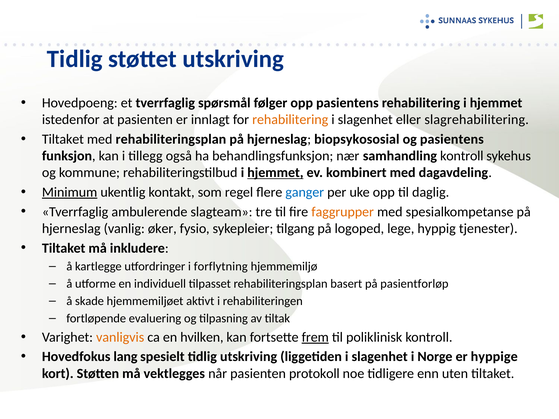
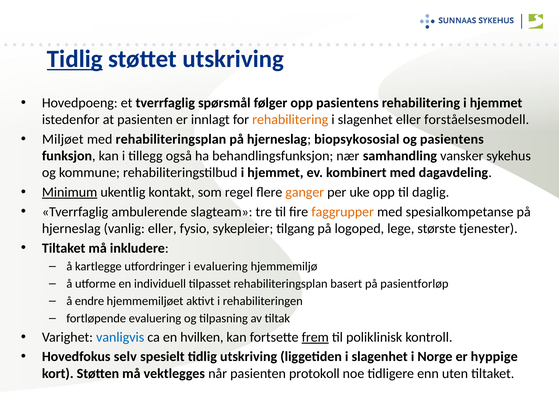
Tidlig at (75, 59) underline: none -> present
slagrehabilitering: slagrehabilitering -> forståelsesmodell
Tiltaket at (63, 139): Tiltaket -> Miljøet
samhandling kontroll: kontroll -> vansker
hjemmet at (275, 173) underline: present -> none
ganger colour: blue -> orange
vanlig øker: øker -> eller
hyppig: hyppig -> største
i forflytning: forflytning -> evaluering
skade: skade -> endre
vanligvis colour: orange -> blue
lang: lang -> selv
